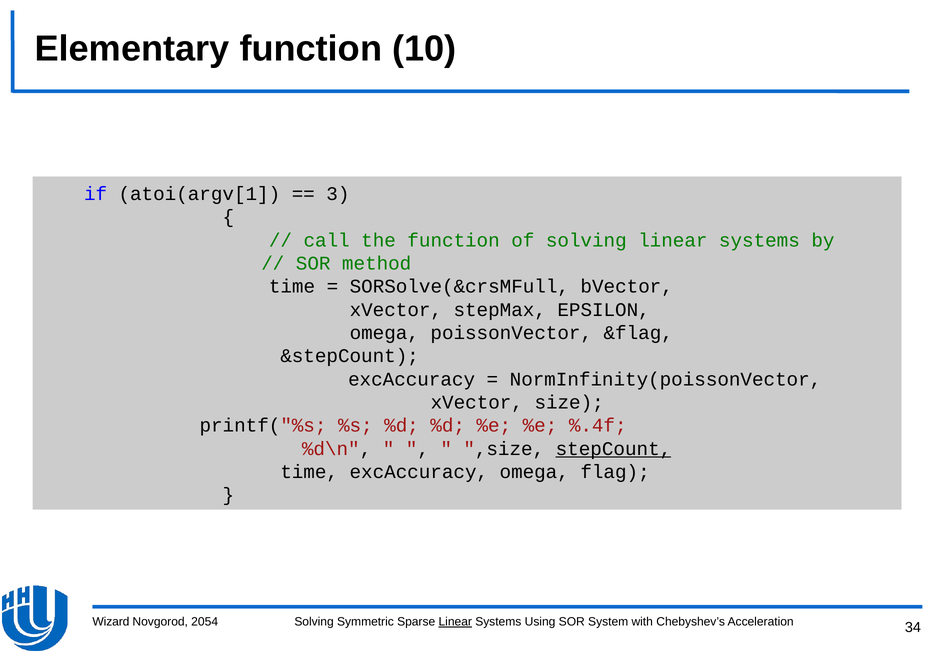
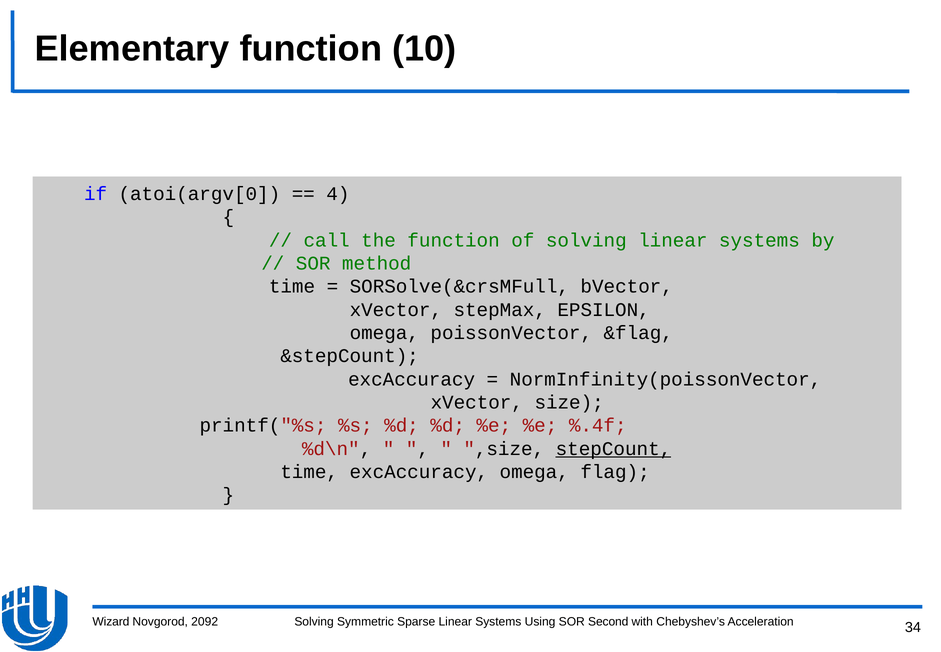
atoi(argv[1: atoi(argv[1 -> atoi(argv[0
3: 3 -> 4
2054: 2054 -> 2092
Linear at (455, 621) underline: present -> none
System: System -> Second
